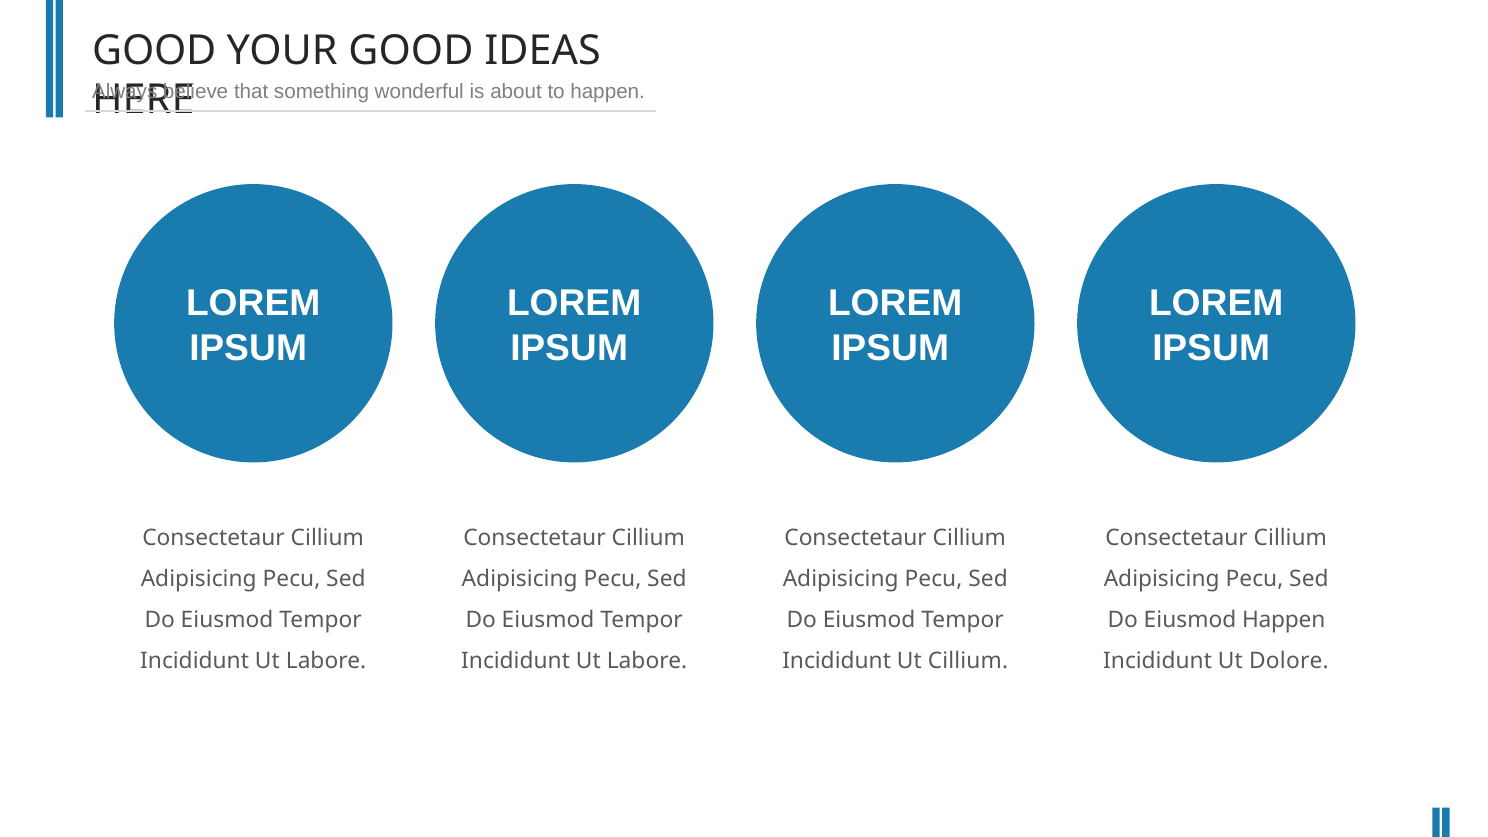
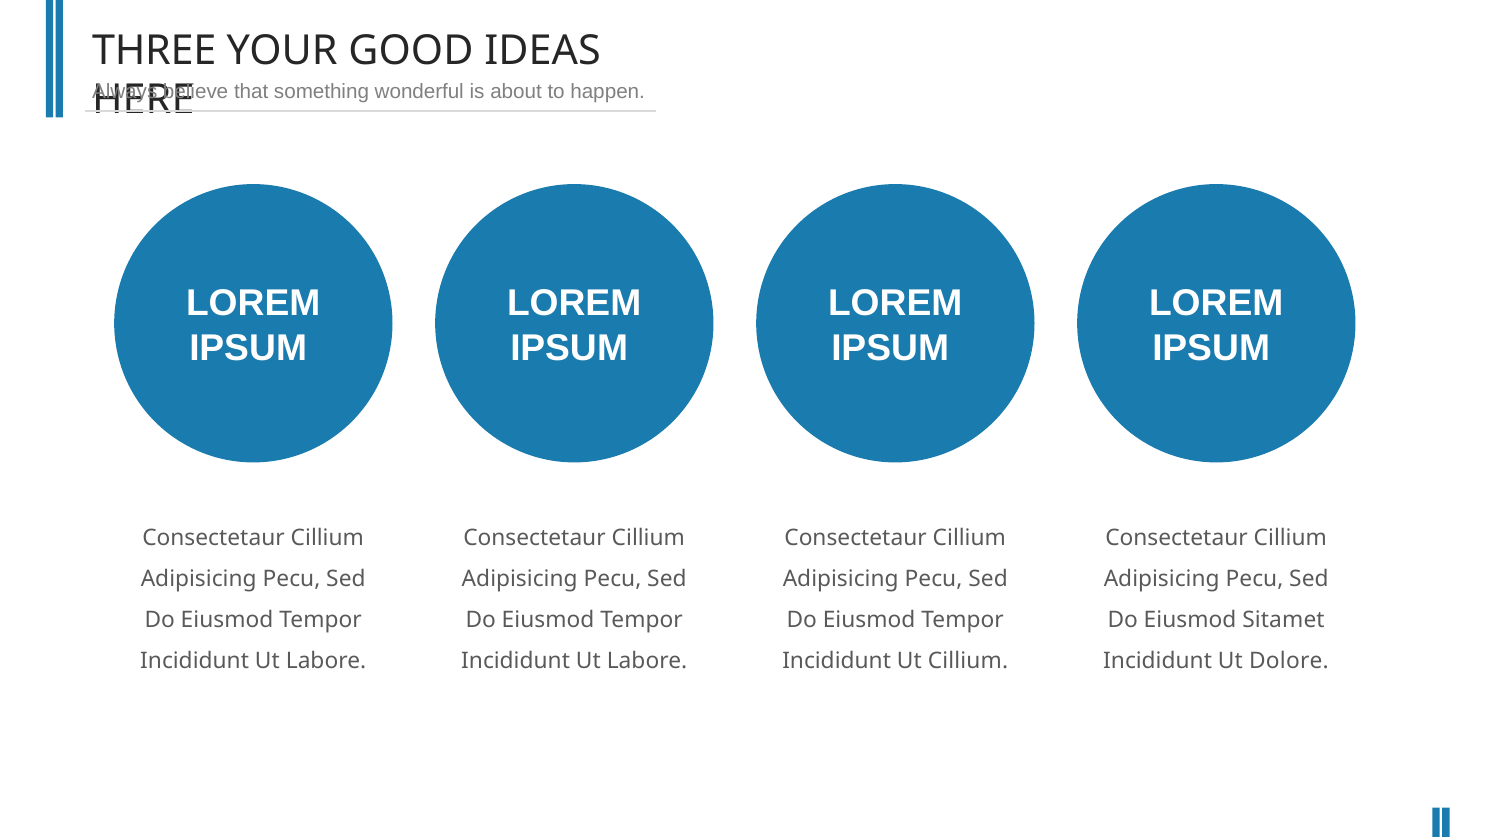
GOOD at (154, 51): GOOD -> THREE
Eiusmod Happen: Happen -> Sitamet
